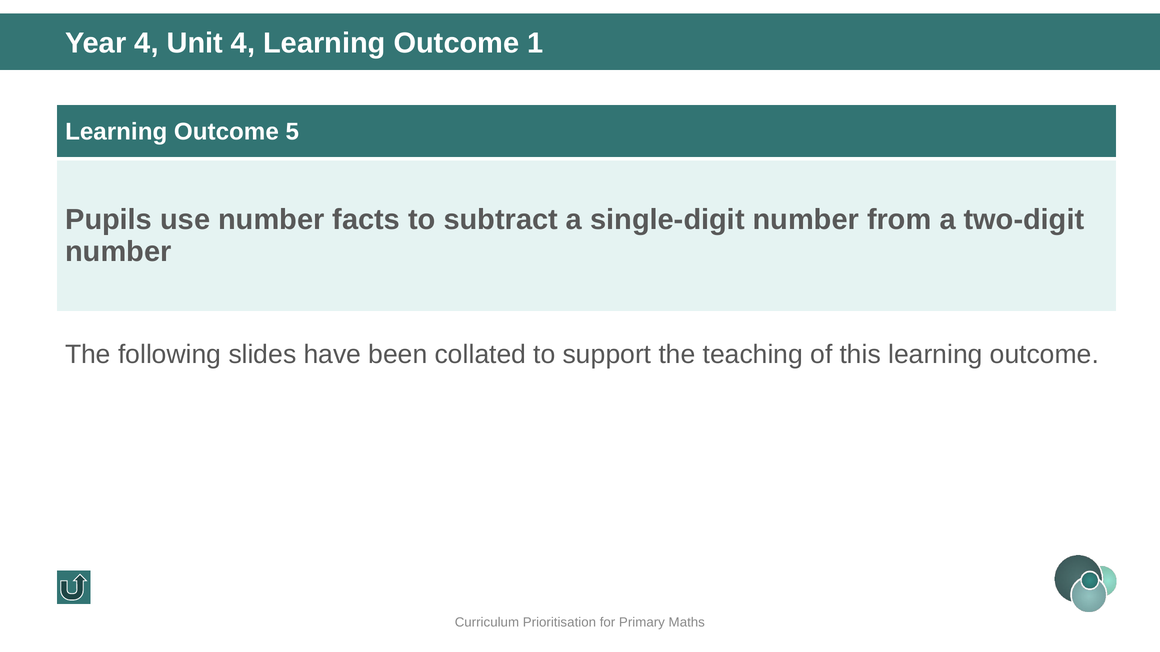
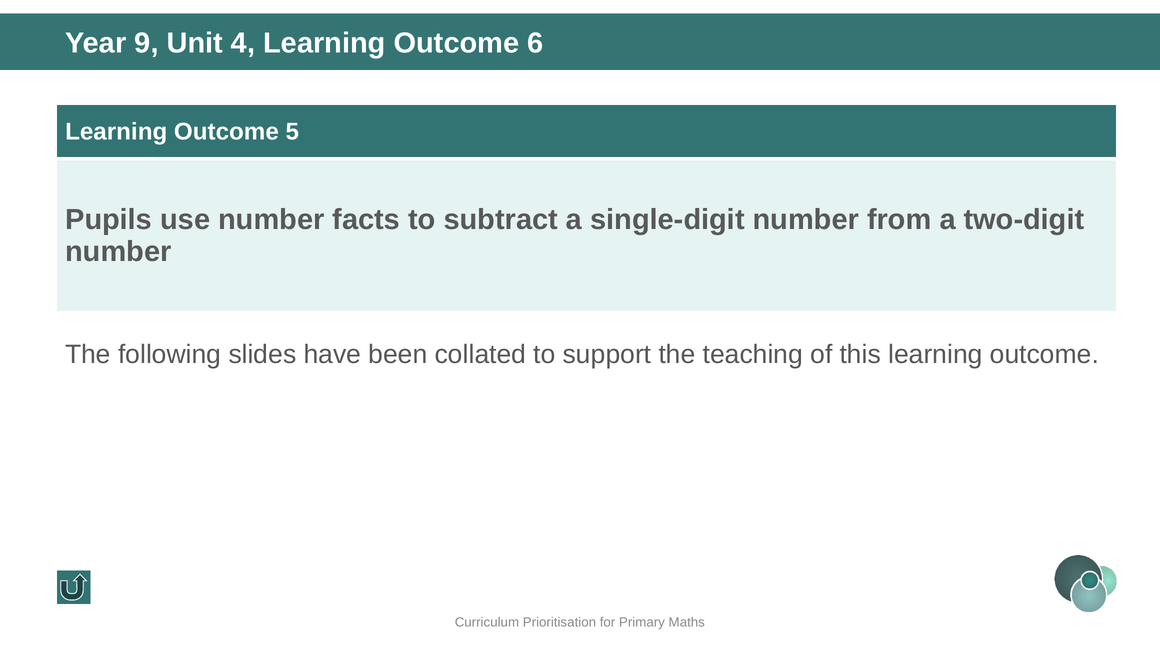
Year 4: 4 -> 9
1: 1 -> 6
